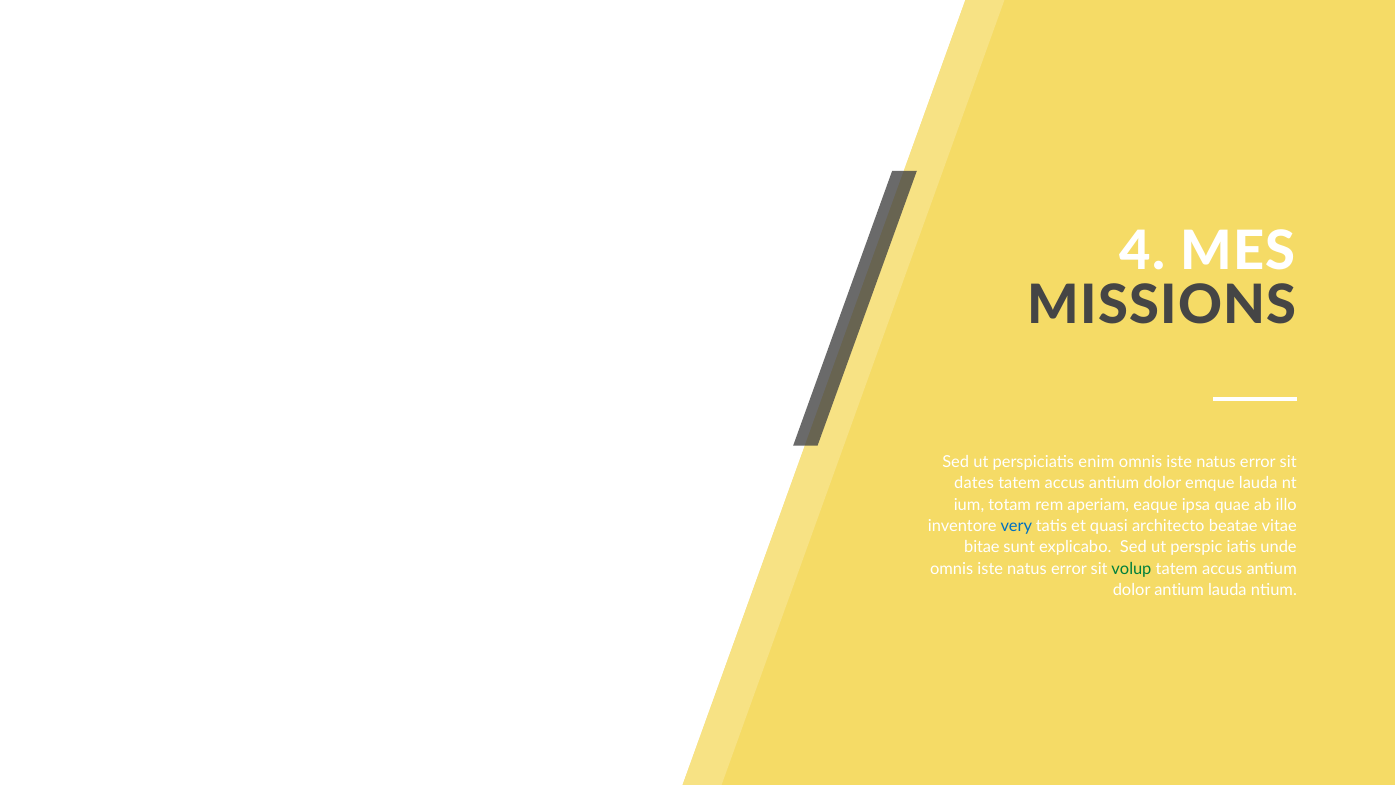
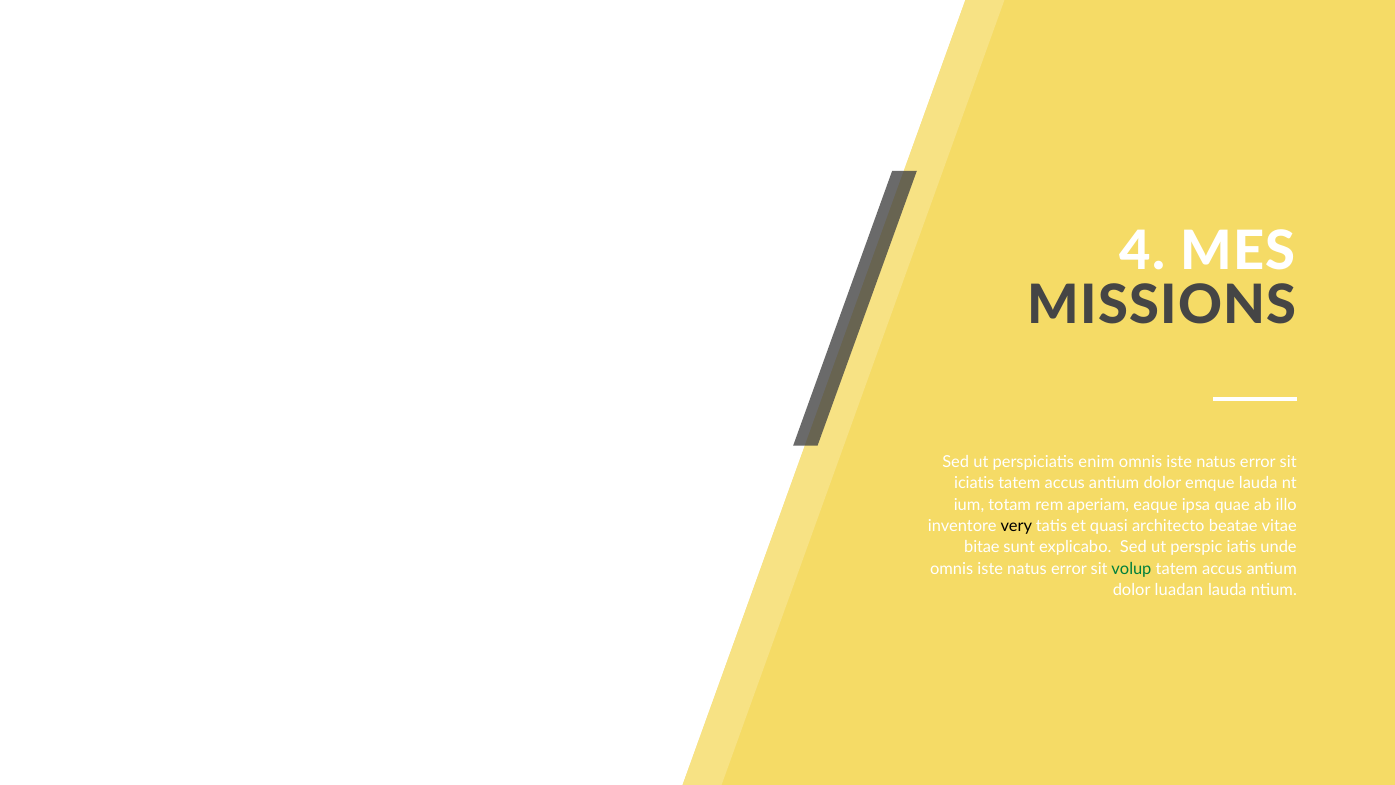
dates: dates -> iciatis
very colour: blue -> black
dolor antium: antium -> luadan
